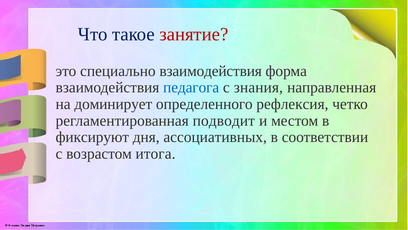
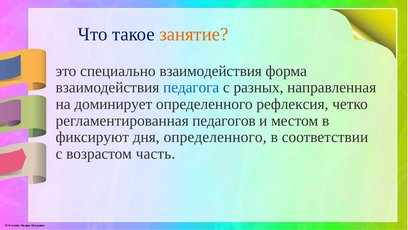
занятие colour: red -> orange
знания: знания -> разных
подводит: подводит -> педагогов
дня ассоциативных: ассоциативных -> определенного
итога: итога -> часть
